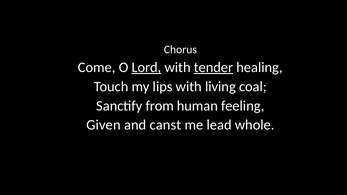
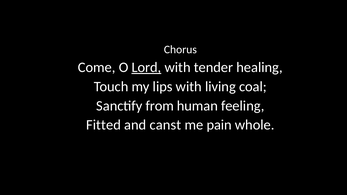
tender underline: present -> none
Given: Given -> Fitted
lead: lead -> pain
